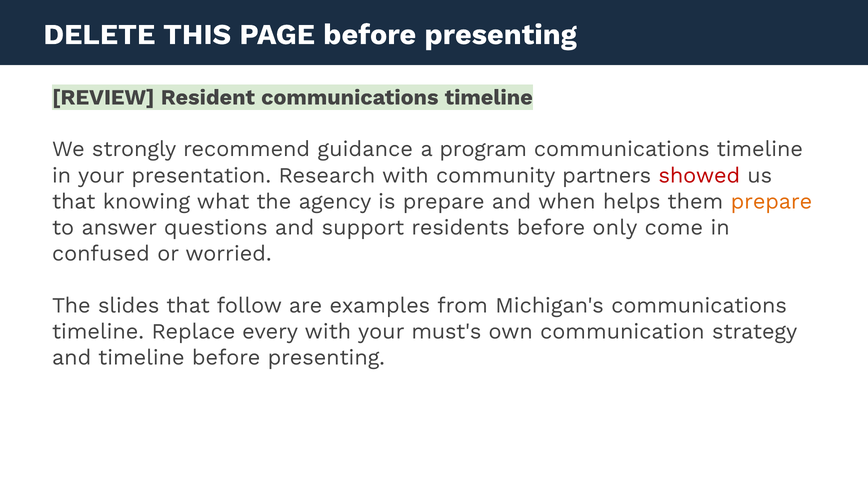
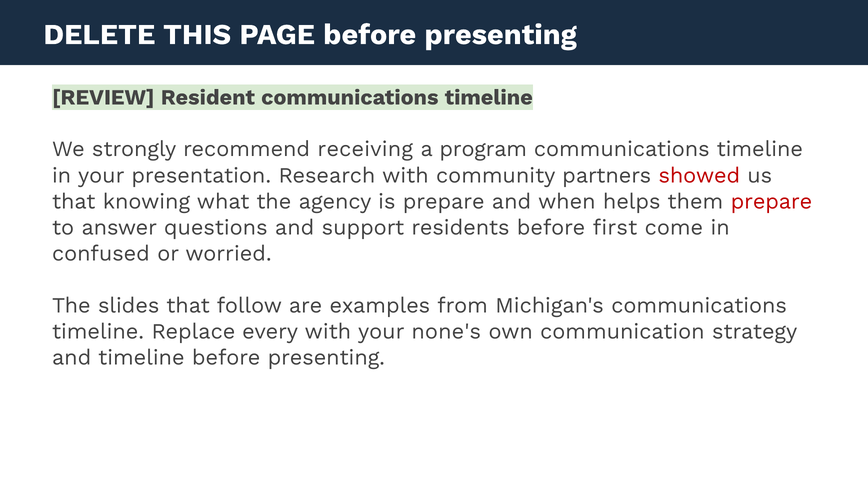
guidance: guidance -> receiving
prepare at (771, 202) colour: orange -> red
only: only -> first
must's: must's -> none's
